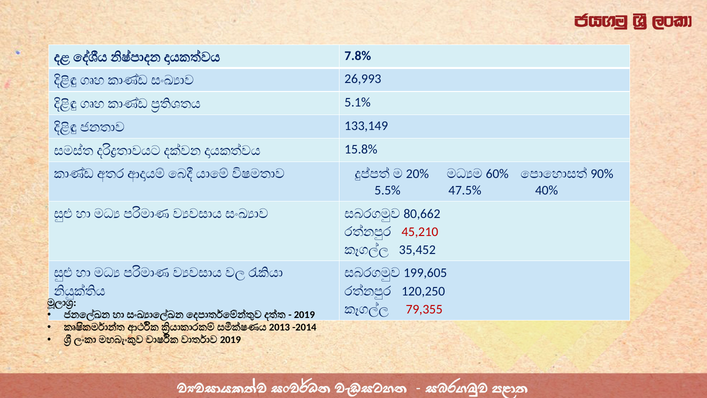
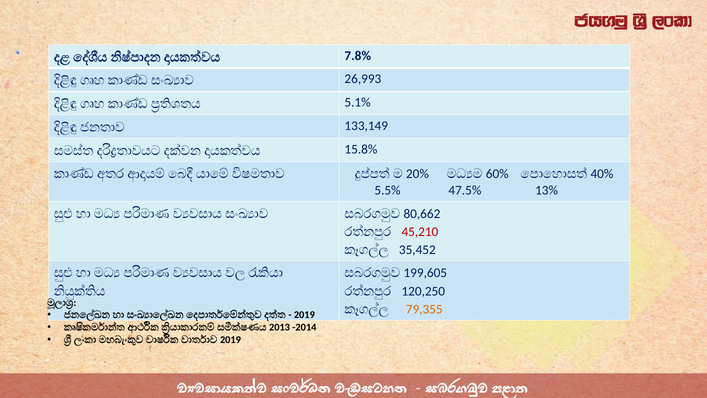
90%: 90% -> 40%
40%: 40% -> 13%
79,355 colour: red -> orange
